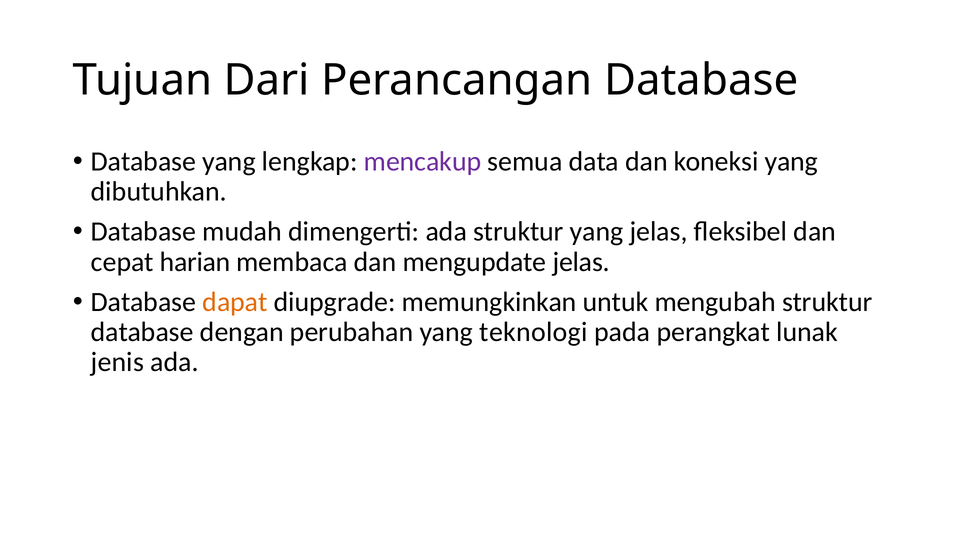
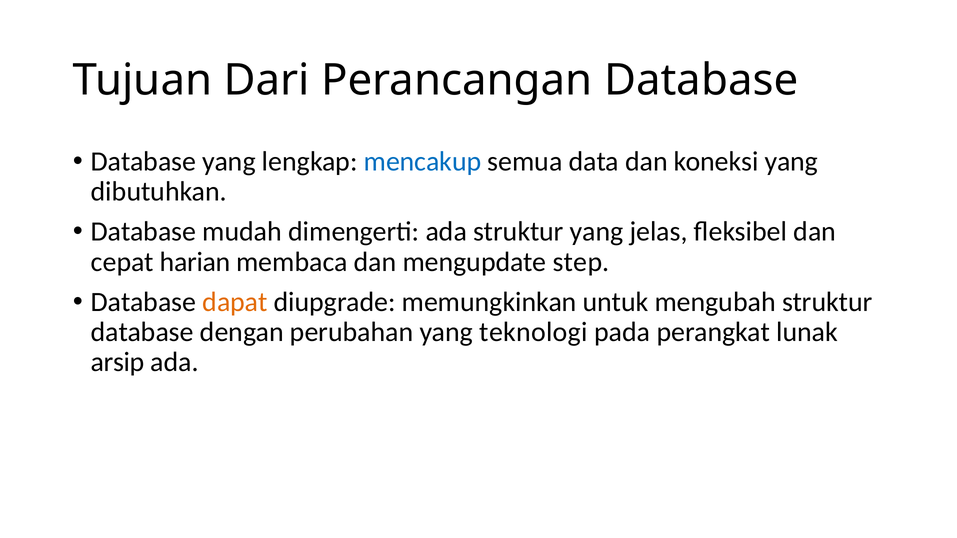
mencakup colour: purple -> blue
mengupdate jelas: jelas -> step
jenis: jenis -> arsip
